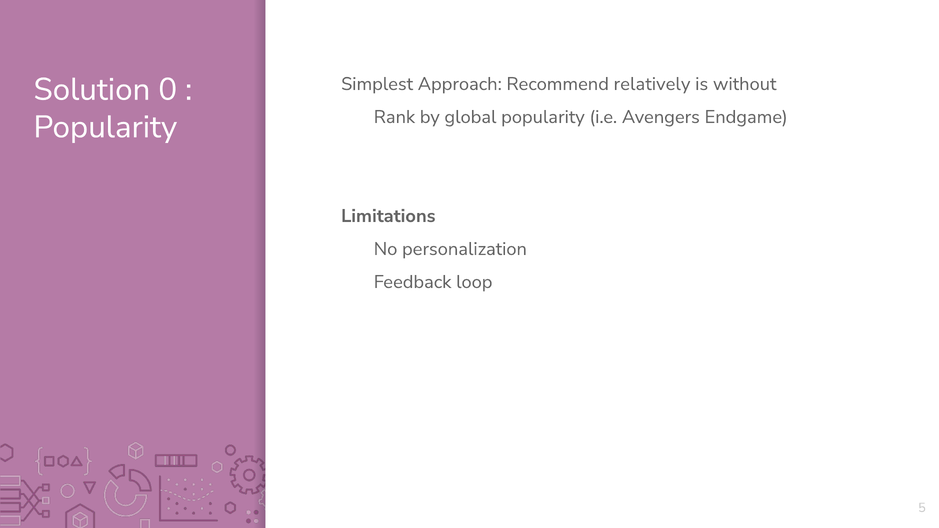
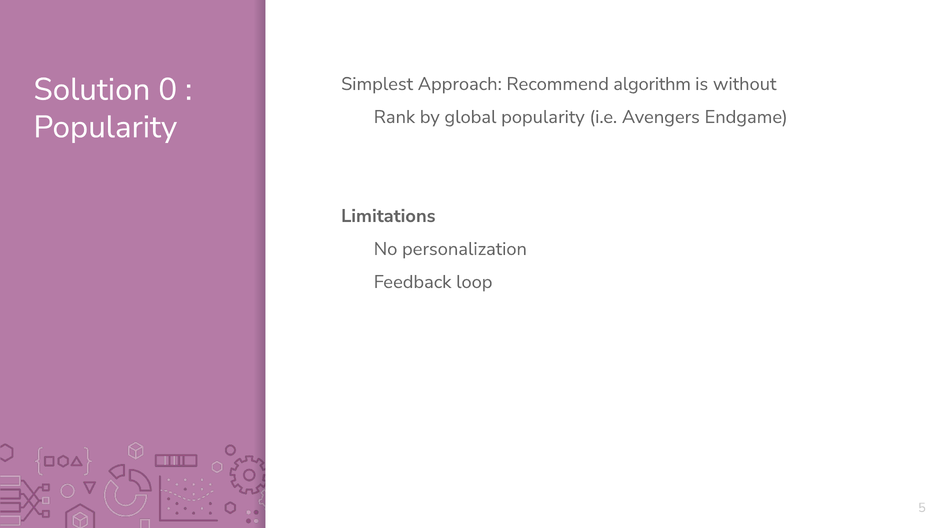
relatively: relatively -> algorithm
